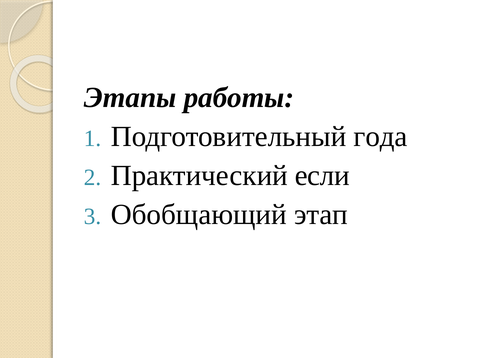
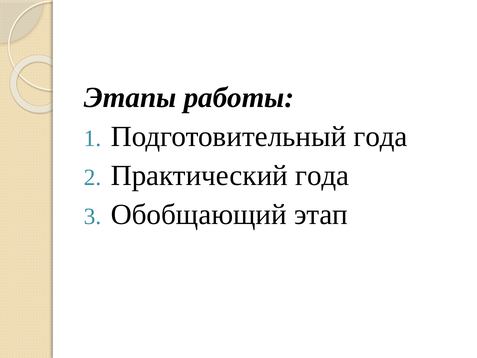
Практический если: если -> года
